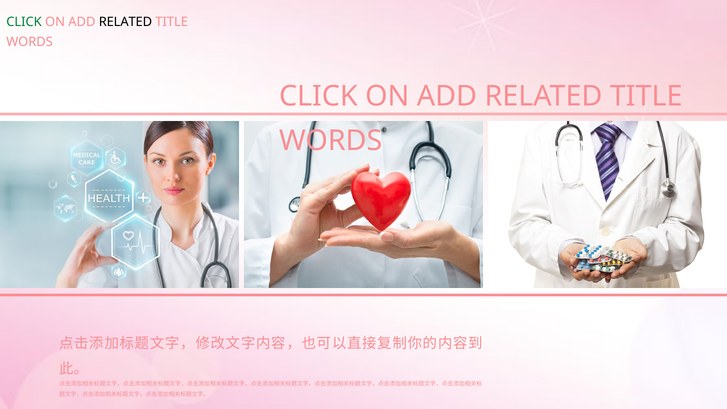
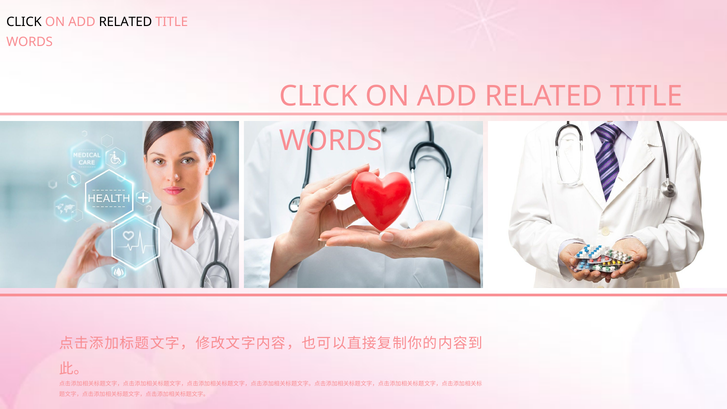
CLICK at (24, 22) colour: green -> black
